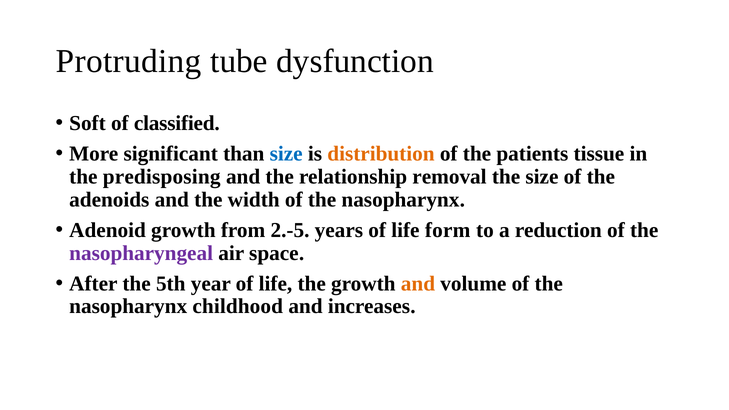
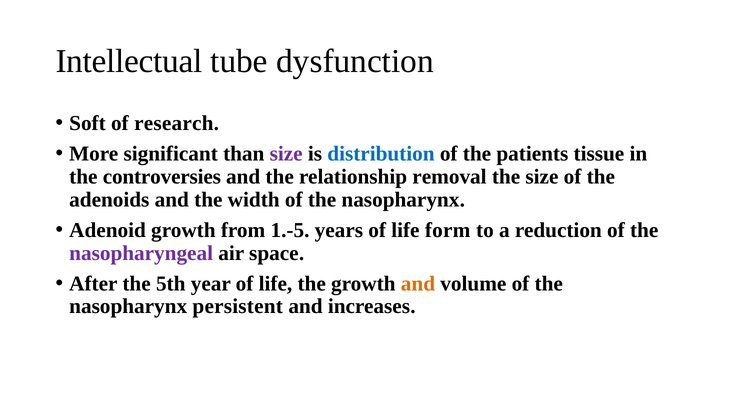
Protruding: Protruding -> Intellectual
classified: classified -> research
size at (286, 154) colour: blue -> purple
distribution colour: orange -> blue
predisposing: predisposing -> controversies
2.-5: 2.-5 -> 1.-5
childhood: childhood -> persistent
